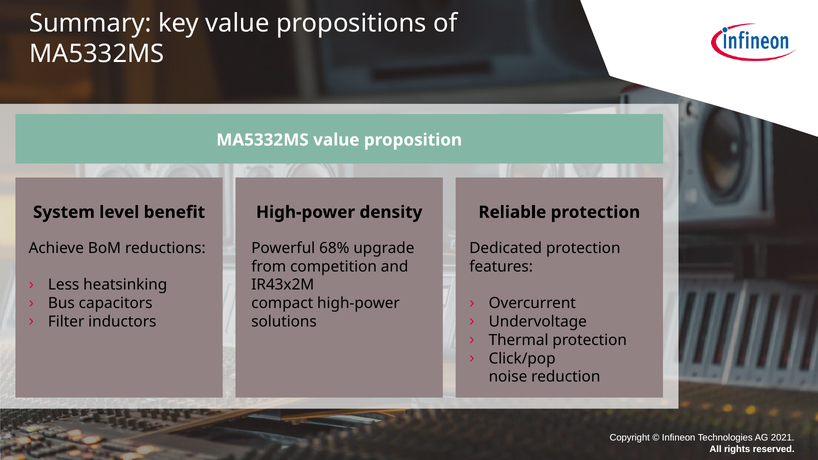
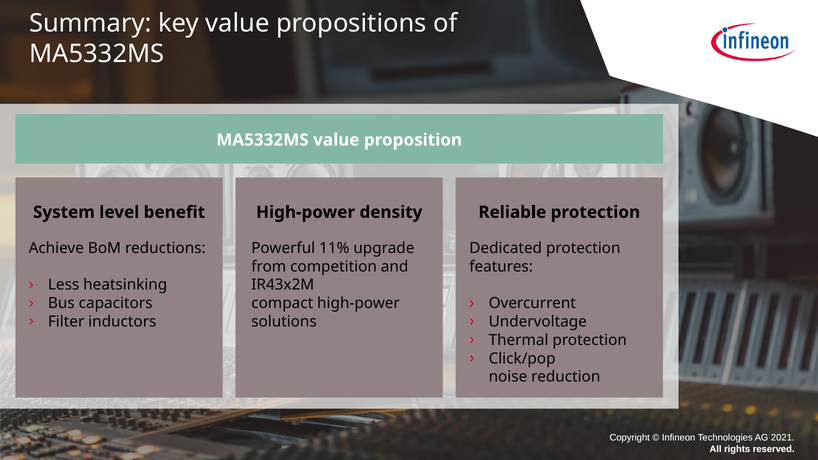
68%: 68% -> 11%
